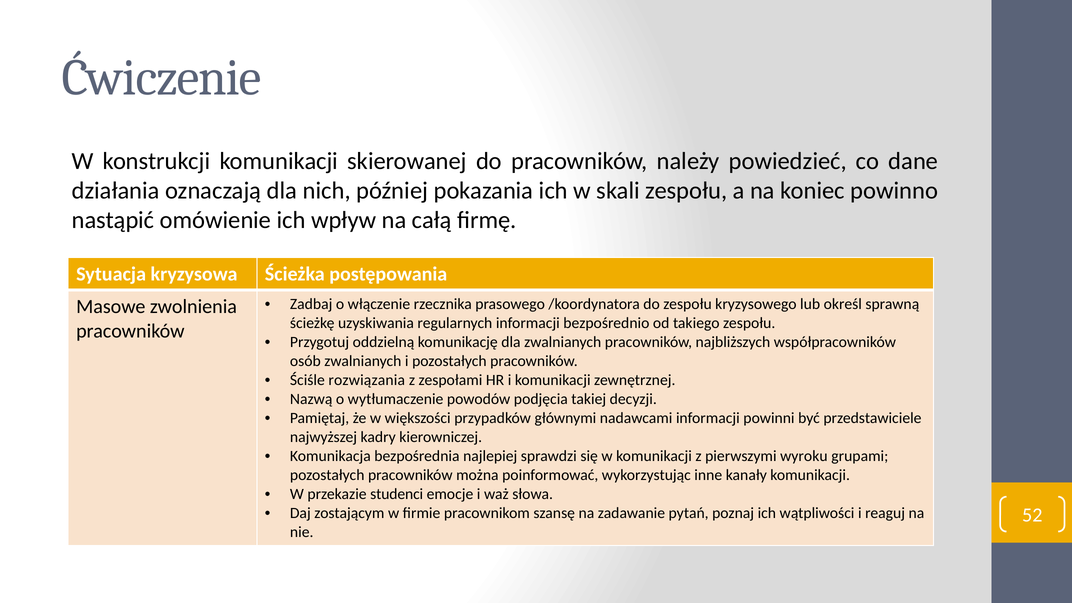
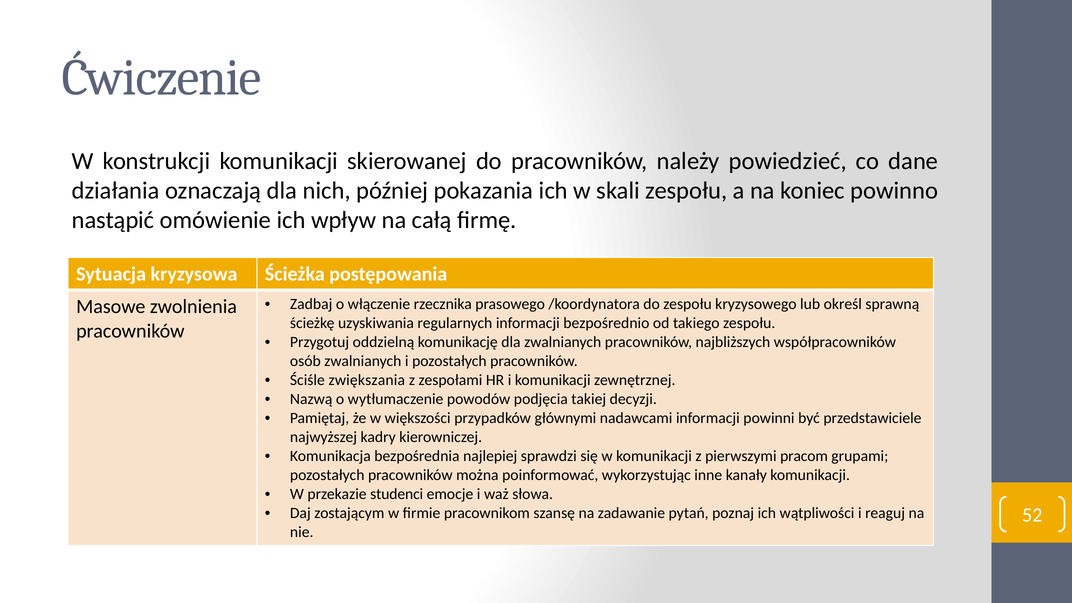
rozwiązania: rozwiązania -> zwiększania
wyroku: wyroku -> pracom
